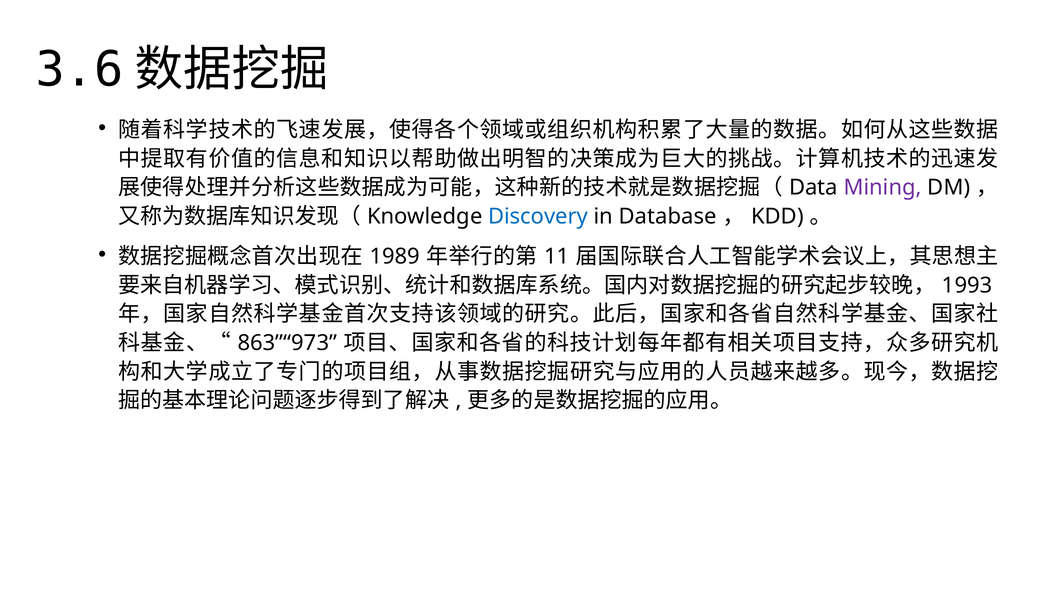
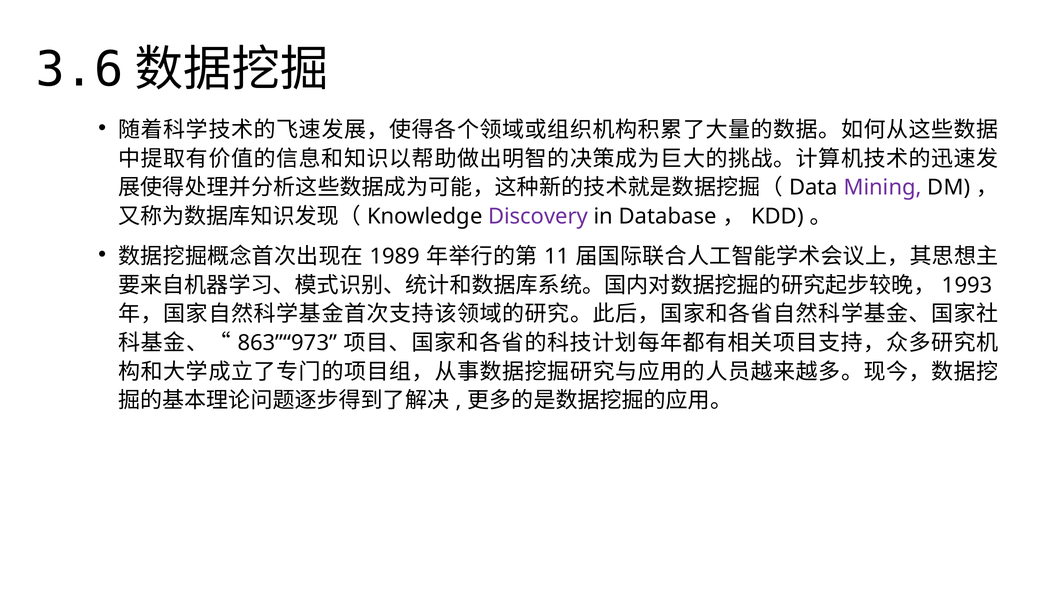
Discovery colour: blue -> purple
